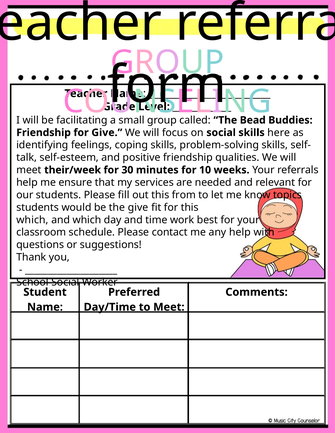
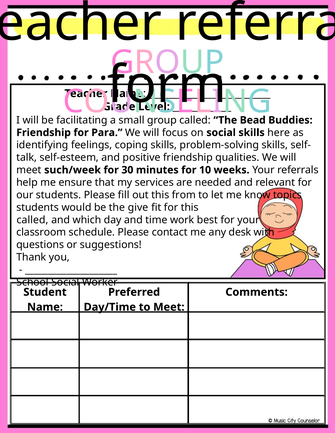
for Give: Give -> Para
their/week: their/week -> such/week
which at (32, 220): which -> called
any help: help -> desk
